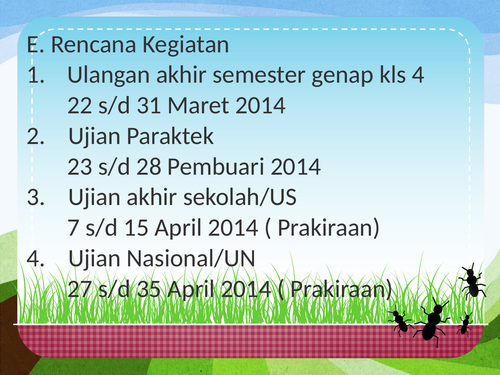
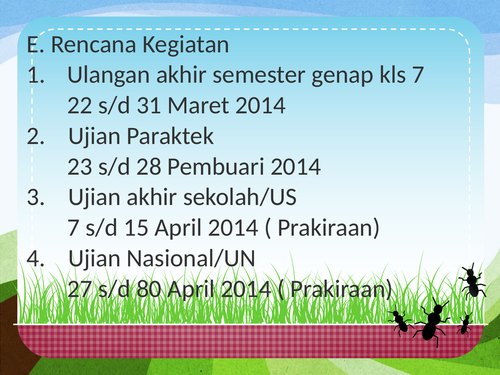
kls 4: 4 -> 7
35: 35 -> 80
